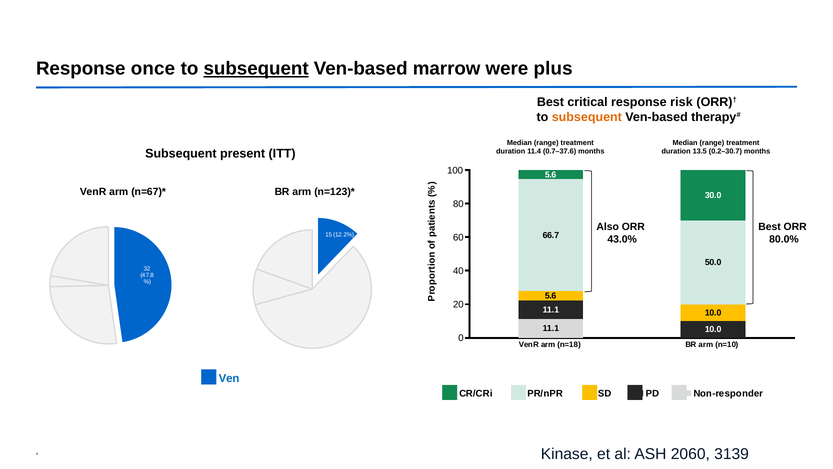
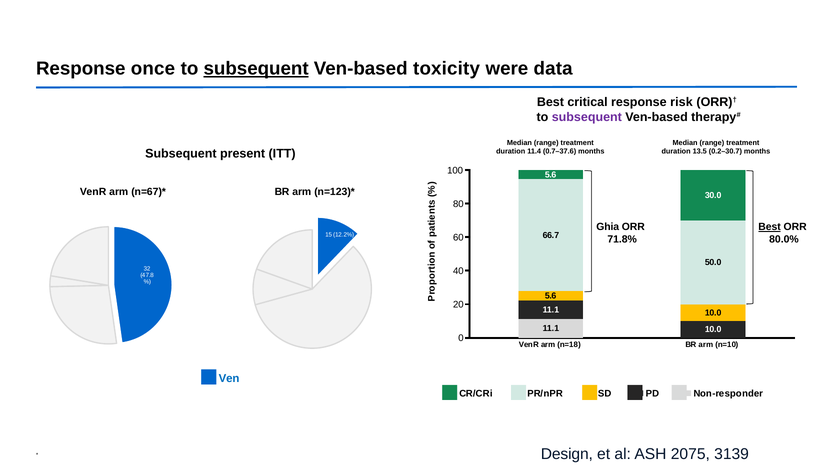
marrow: marrow -> toxicity
plus: plus -> data
subsequent at (587, 117) colour: orange -> purple
Also: Also -> Ghia
Best at (770, 227) underline: none -> present
43.0%: 43.0% -> 71.8%
Kinase: Kinase -> Design
2060: 2060 -> 2075
